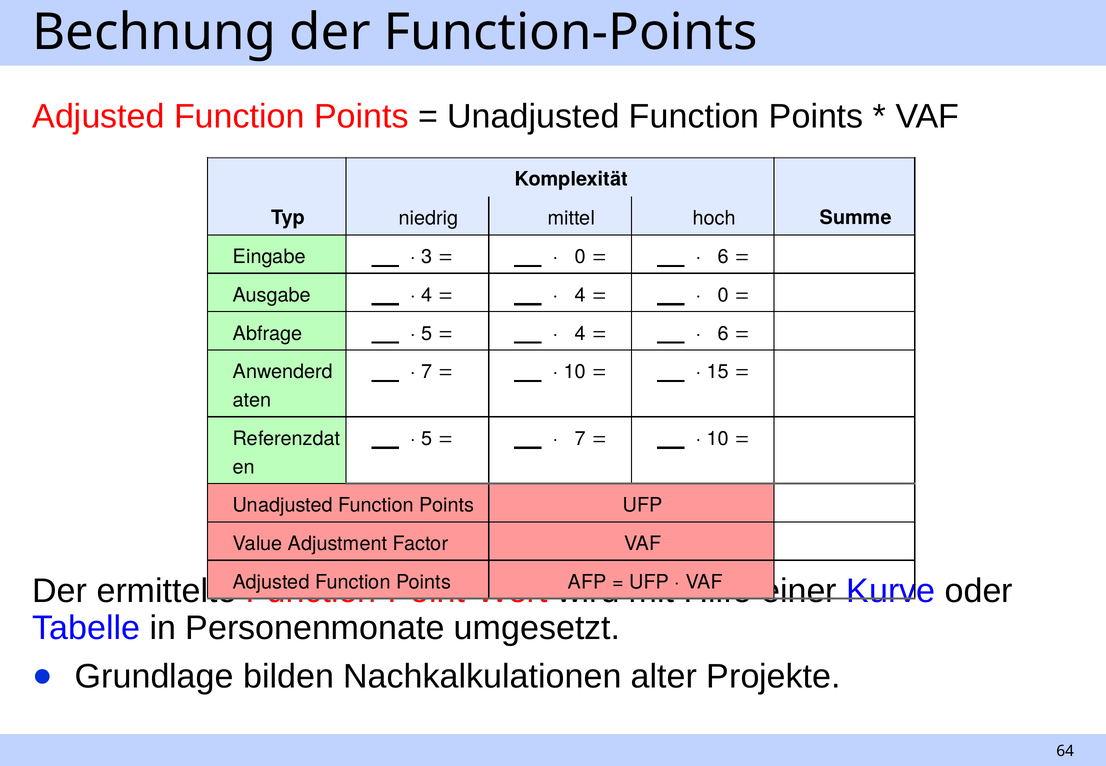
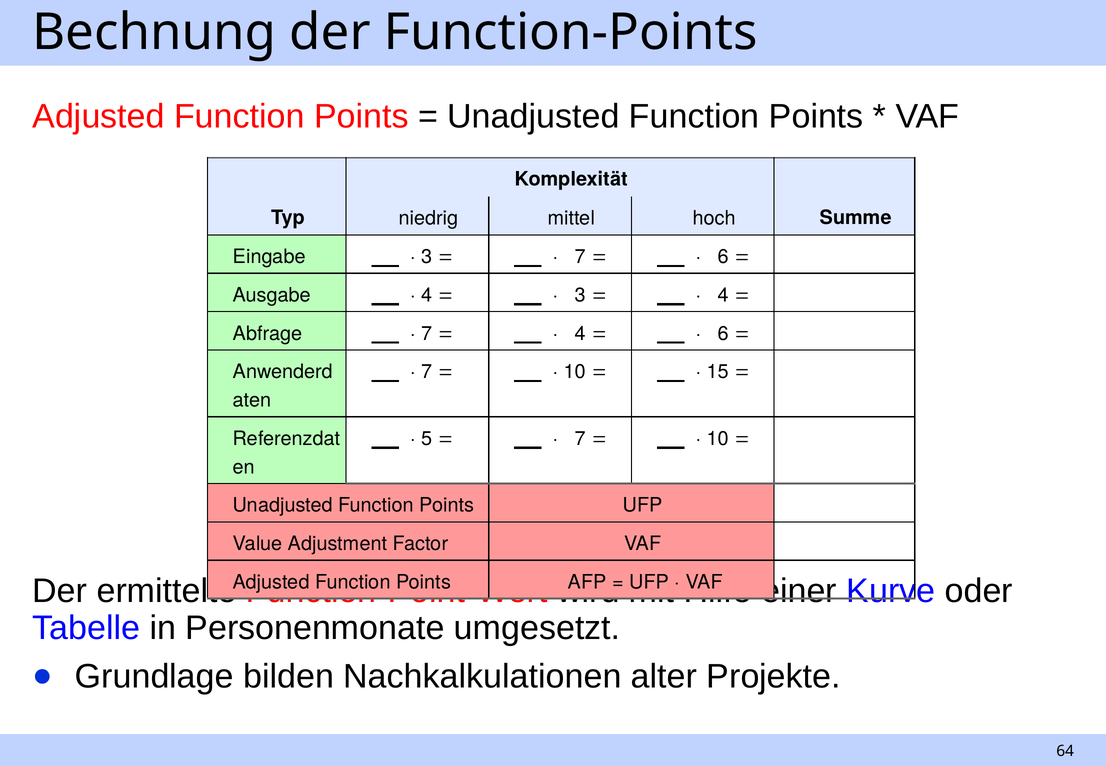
0 at (580, 257): 0 -> 7
4 at (580, 295): 4 -> 3
0 at (723, 295): 0 -> 4
5 at (427, 333): 5 -> 7
